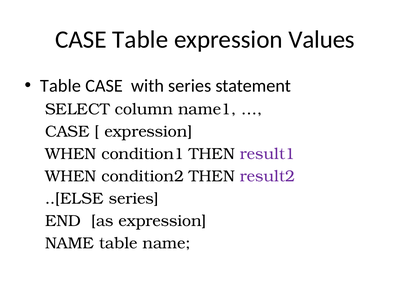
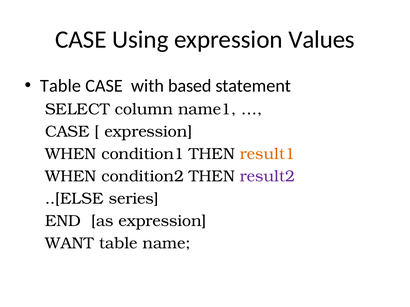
CASE Table: Table -> Using
with series: series -> based
result1 colour: purple -> orange
NAME at (70, 244): NAME -> WANT
